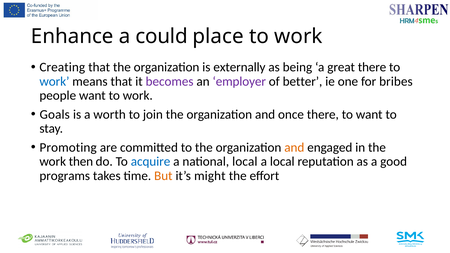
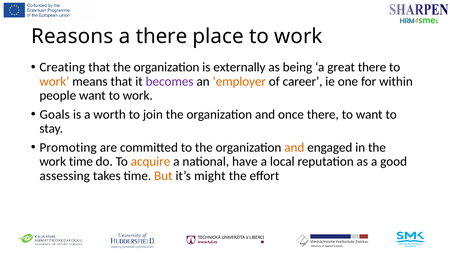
Enhance: Enhance -> Reasons
a could: could -> there
work at (54, 81) colour: blue -> orange
employer colour: purple -> orange
better: better -> career
bribes: bribes -> within
work then: then -> time
acquire colour: blue -> orange
national local: local -> have
programs: programs -> assessing
